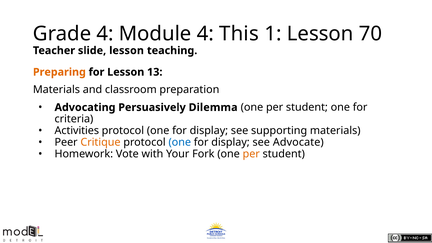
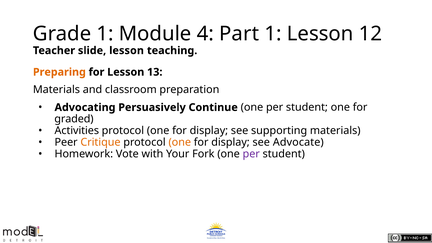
Grade 4: 4 -> 1
This: This -> Part
70: 70 -> 12
Dilemma: Dilemma -> Continue
criteria: criteria -> graded
one at (180, 142) colour: blue -> orange
per at (251, 154) colour: orange -> purple
